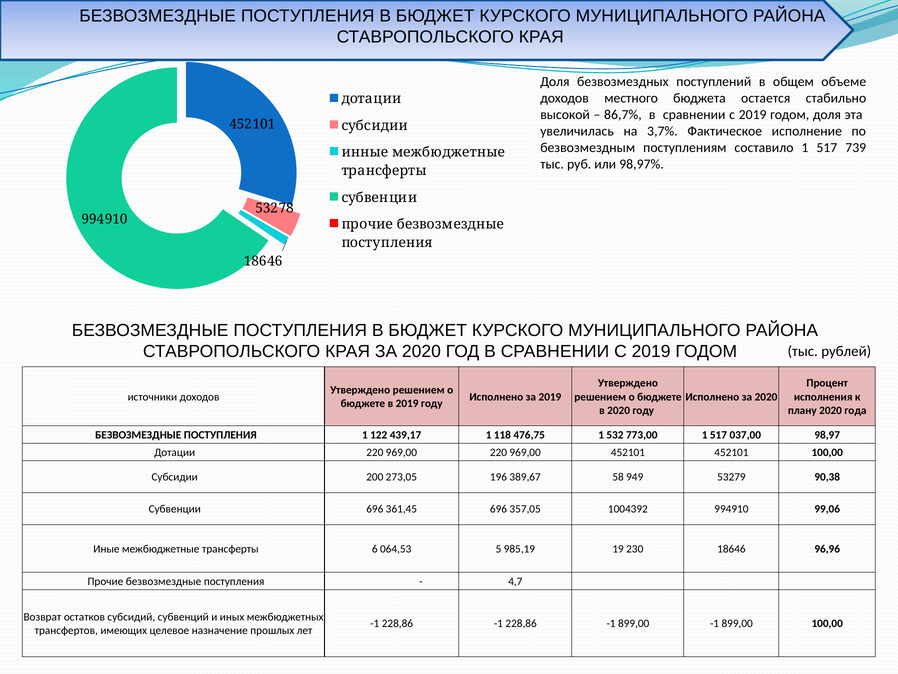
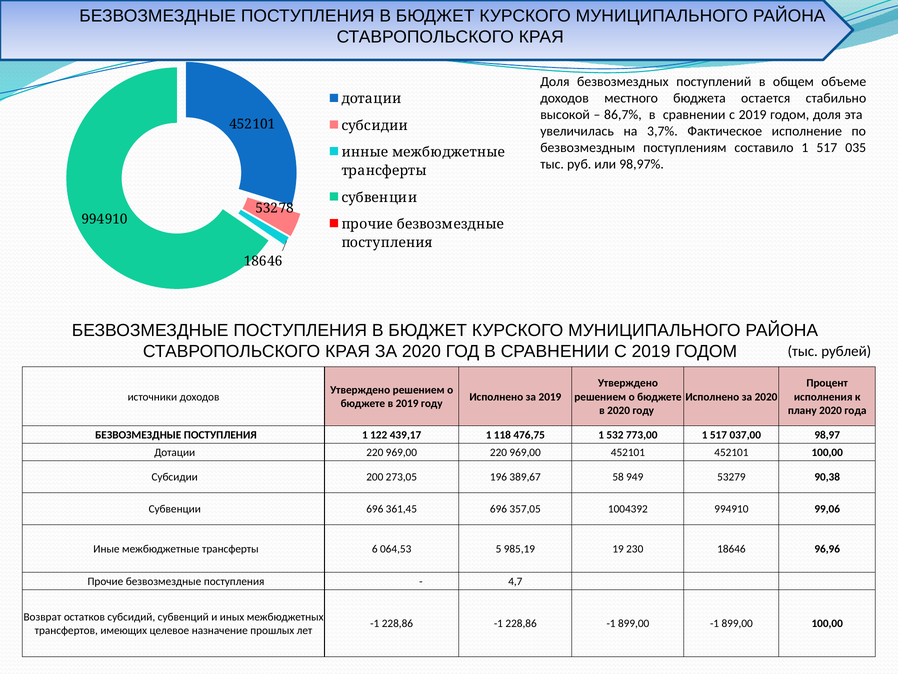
739: 739 -> 035
